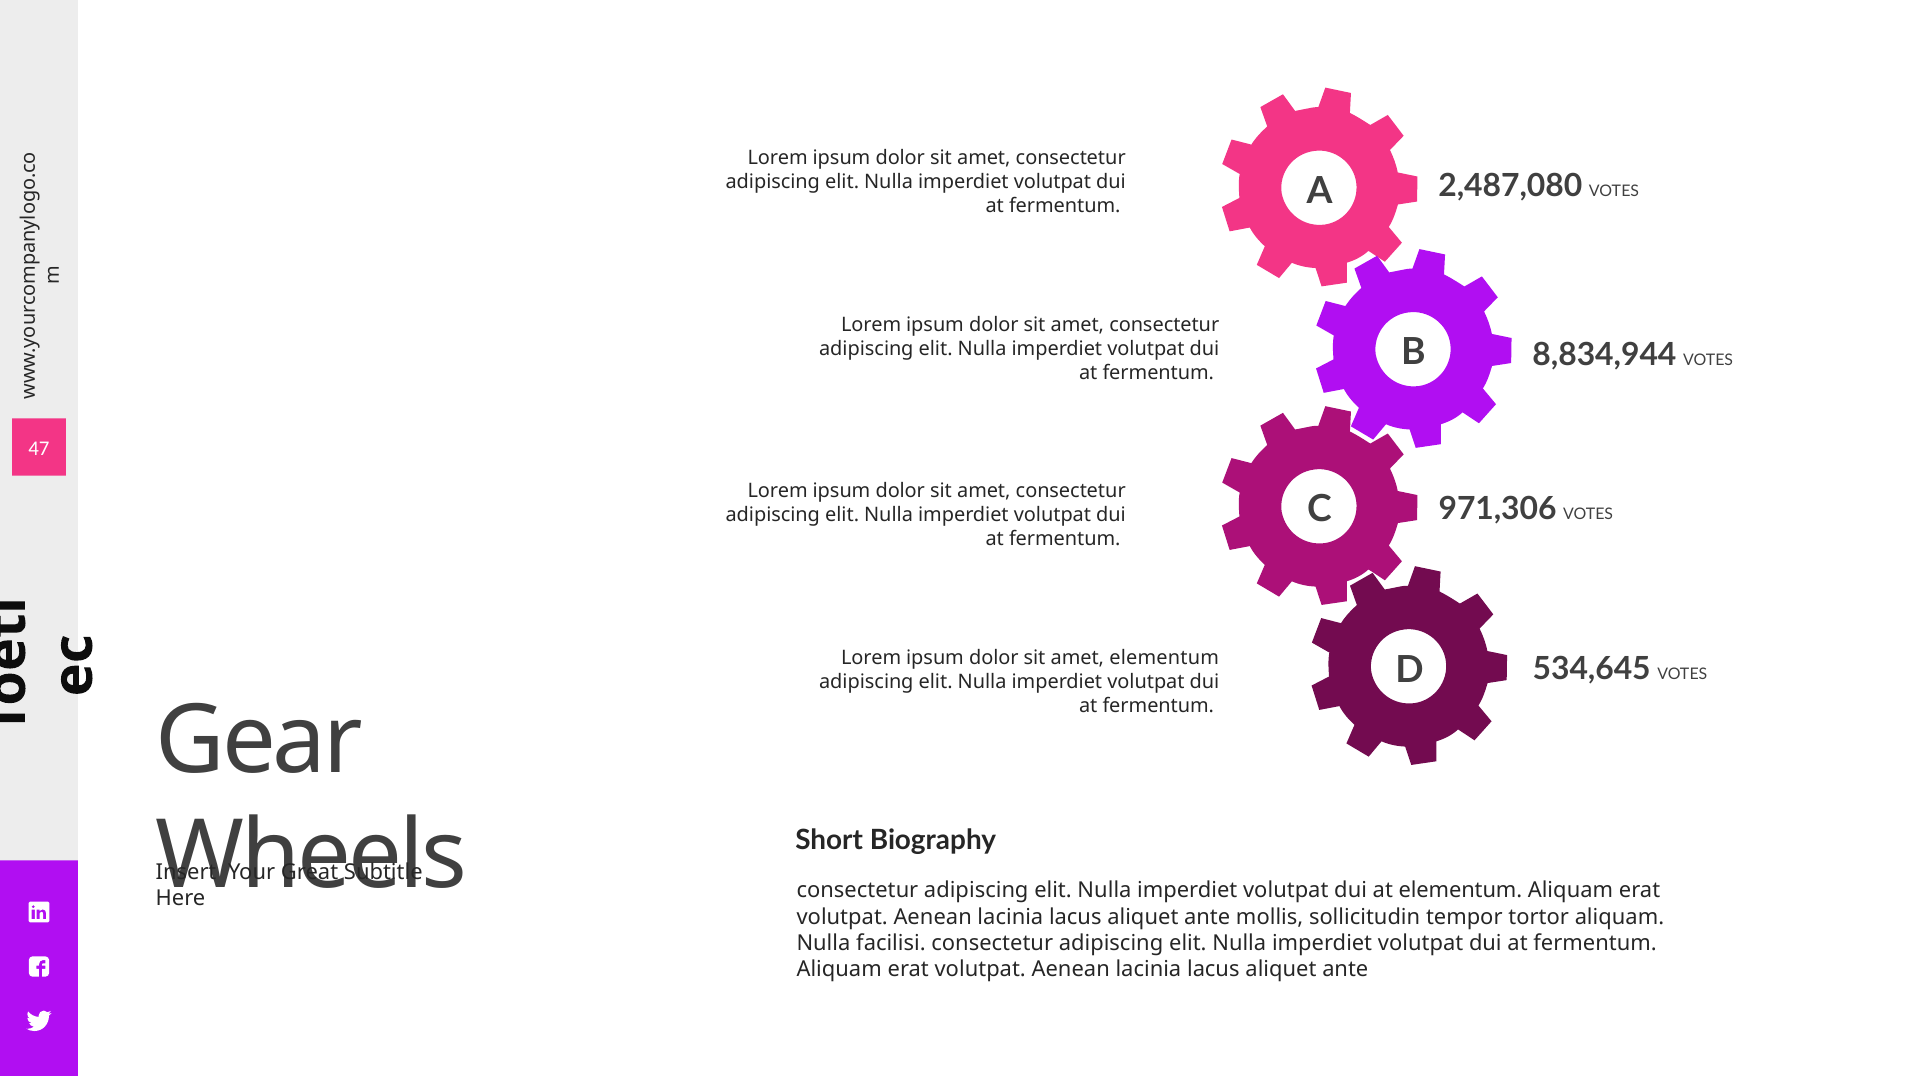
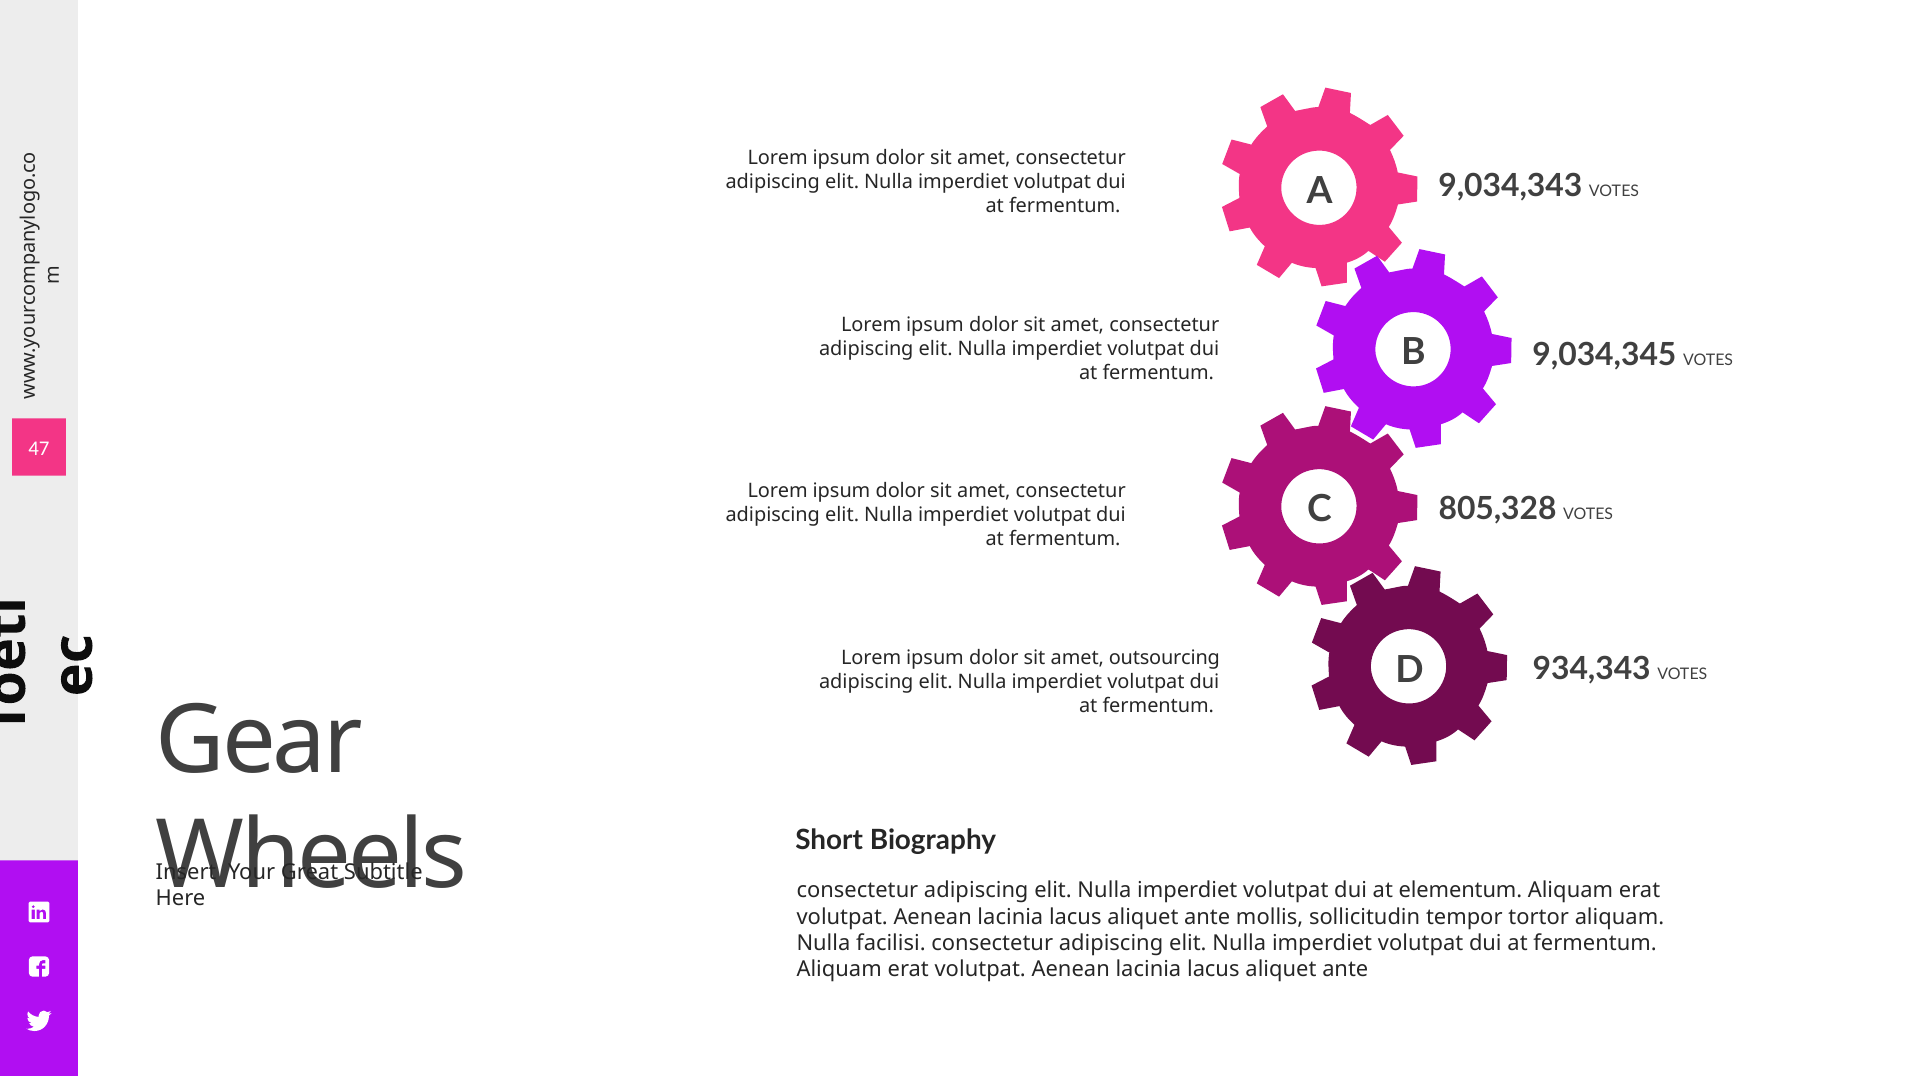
2,487,080: 2,487,080 -> 9,034,343
8,834,944: 8,834,944 -> 9,034,345
971,306: 971,306 -> 805,328
amet elementum: elementum -> outsourcing
534,645: 534,645 -> 934,343
